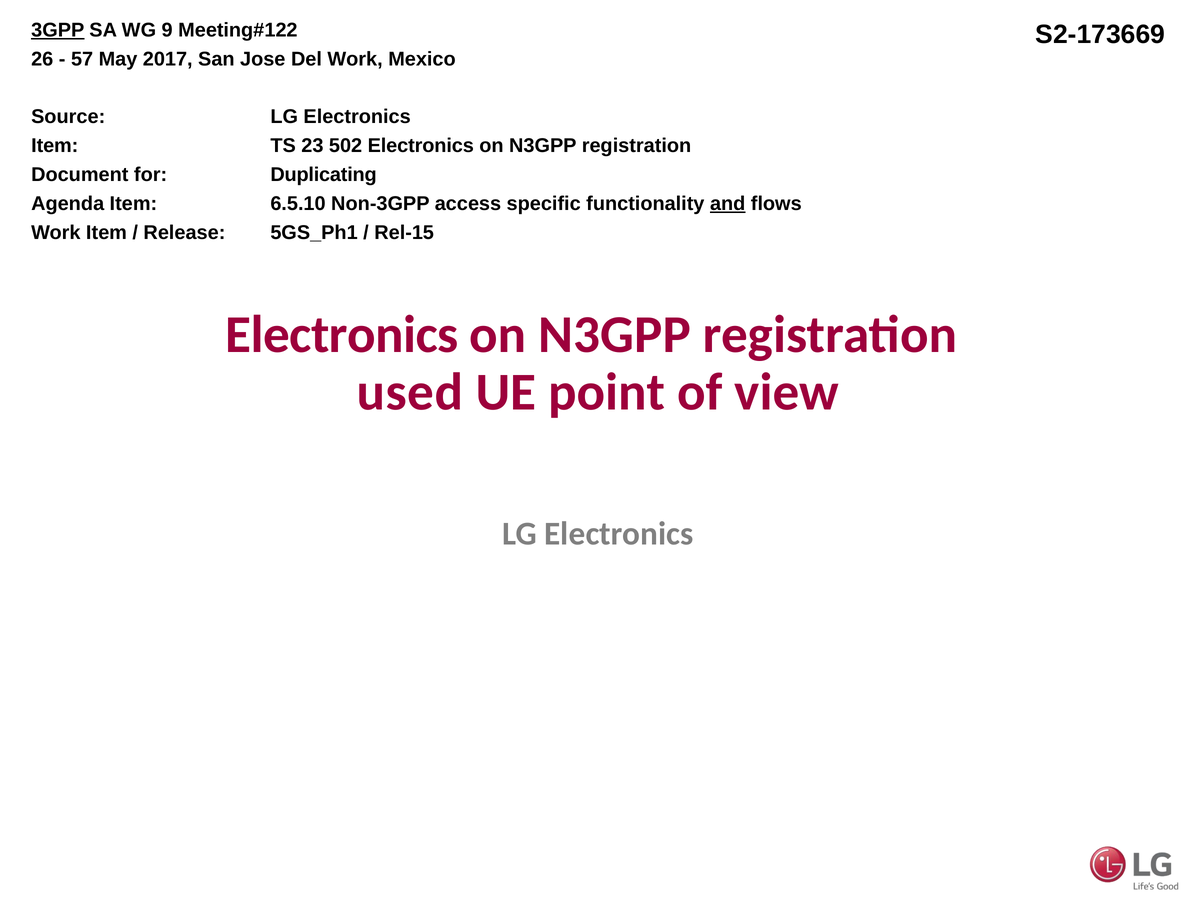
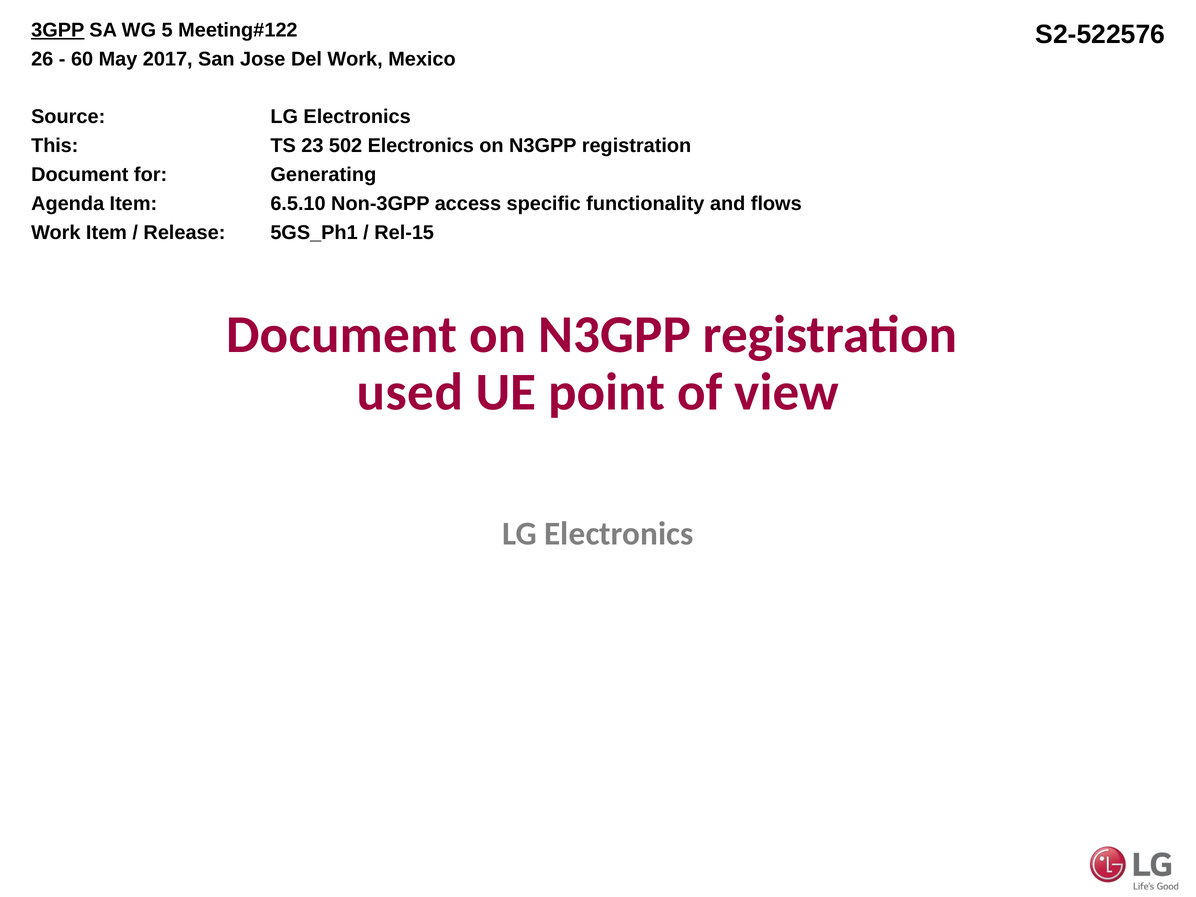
9: 9 -> 5
S2-173669: S2-173669 -> S2-522576
57: 57 -> 60
Item at (55, 146): Item -> This
Duplicating: Duplicating -> Generating
and underline: present -> none
Electronics at (342, 335): Electronics -> Document
